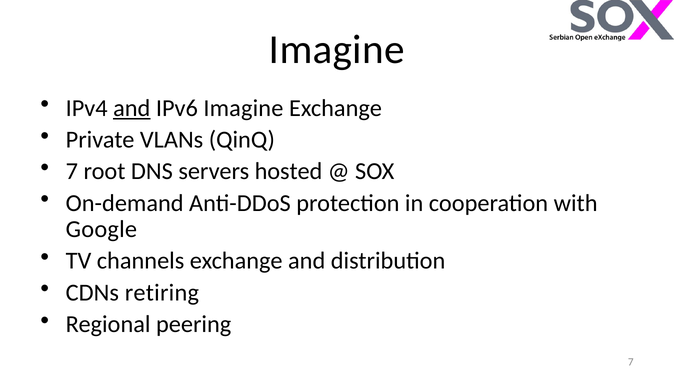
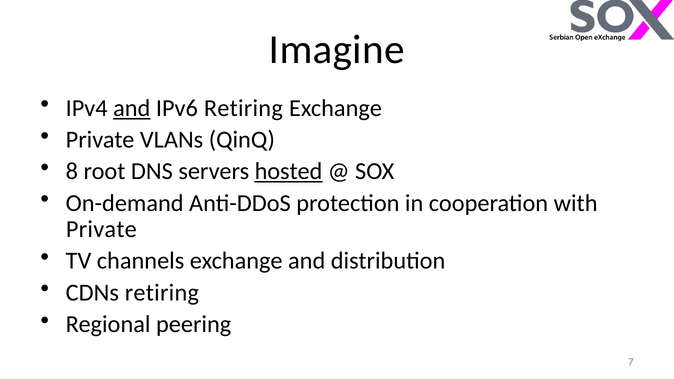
IPv6 Imagine: Imagine -> Retiring
7 at (72, 171): 7 -> 8
hosted underline: none -> present
Google at (101, 229): Google -> Private
